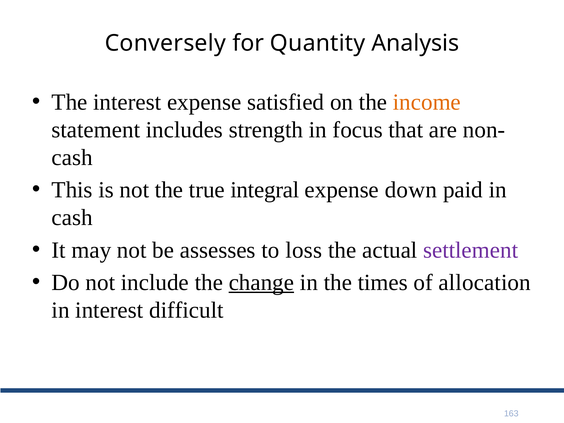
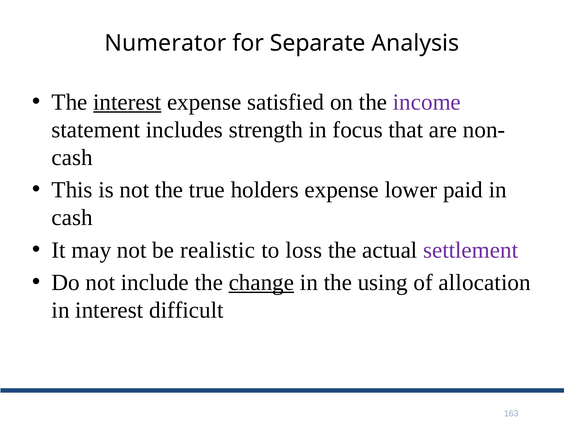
Conversely: Conversely -> Numerator
Quantity: Quantity -> Separate
interest at (127, 102) underline: none -> present
income colour: orange -> purple
integral: integral -> holders
down: down -> lower
assesses: assesses -> realistic
times: times -> using
